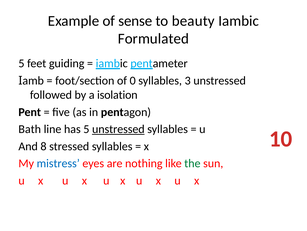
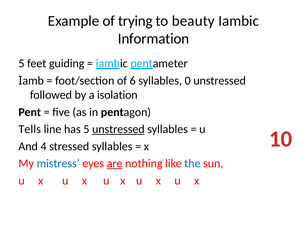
sense: sense -> trying
Formulated: Formulated -> Information
0: 0 -> 6
3: 3 -> 0
Bath: Bath -> Tells
8: 8 -> 4
are underline: none -> present
the colour: green -> blue
